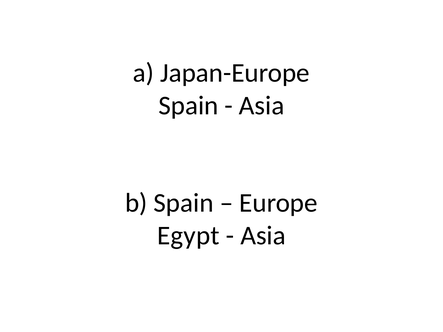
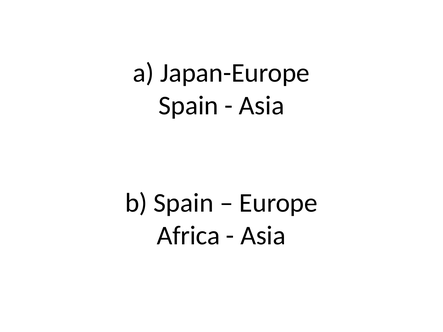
Egypt: Egypt -> Africa
